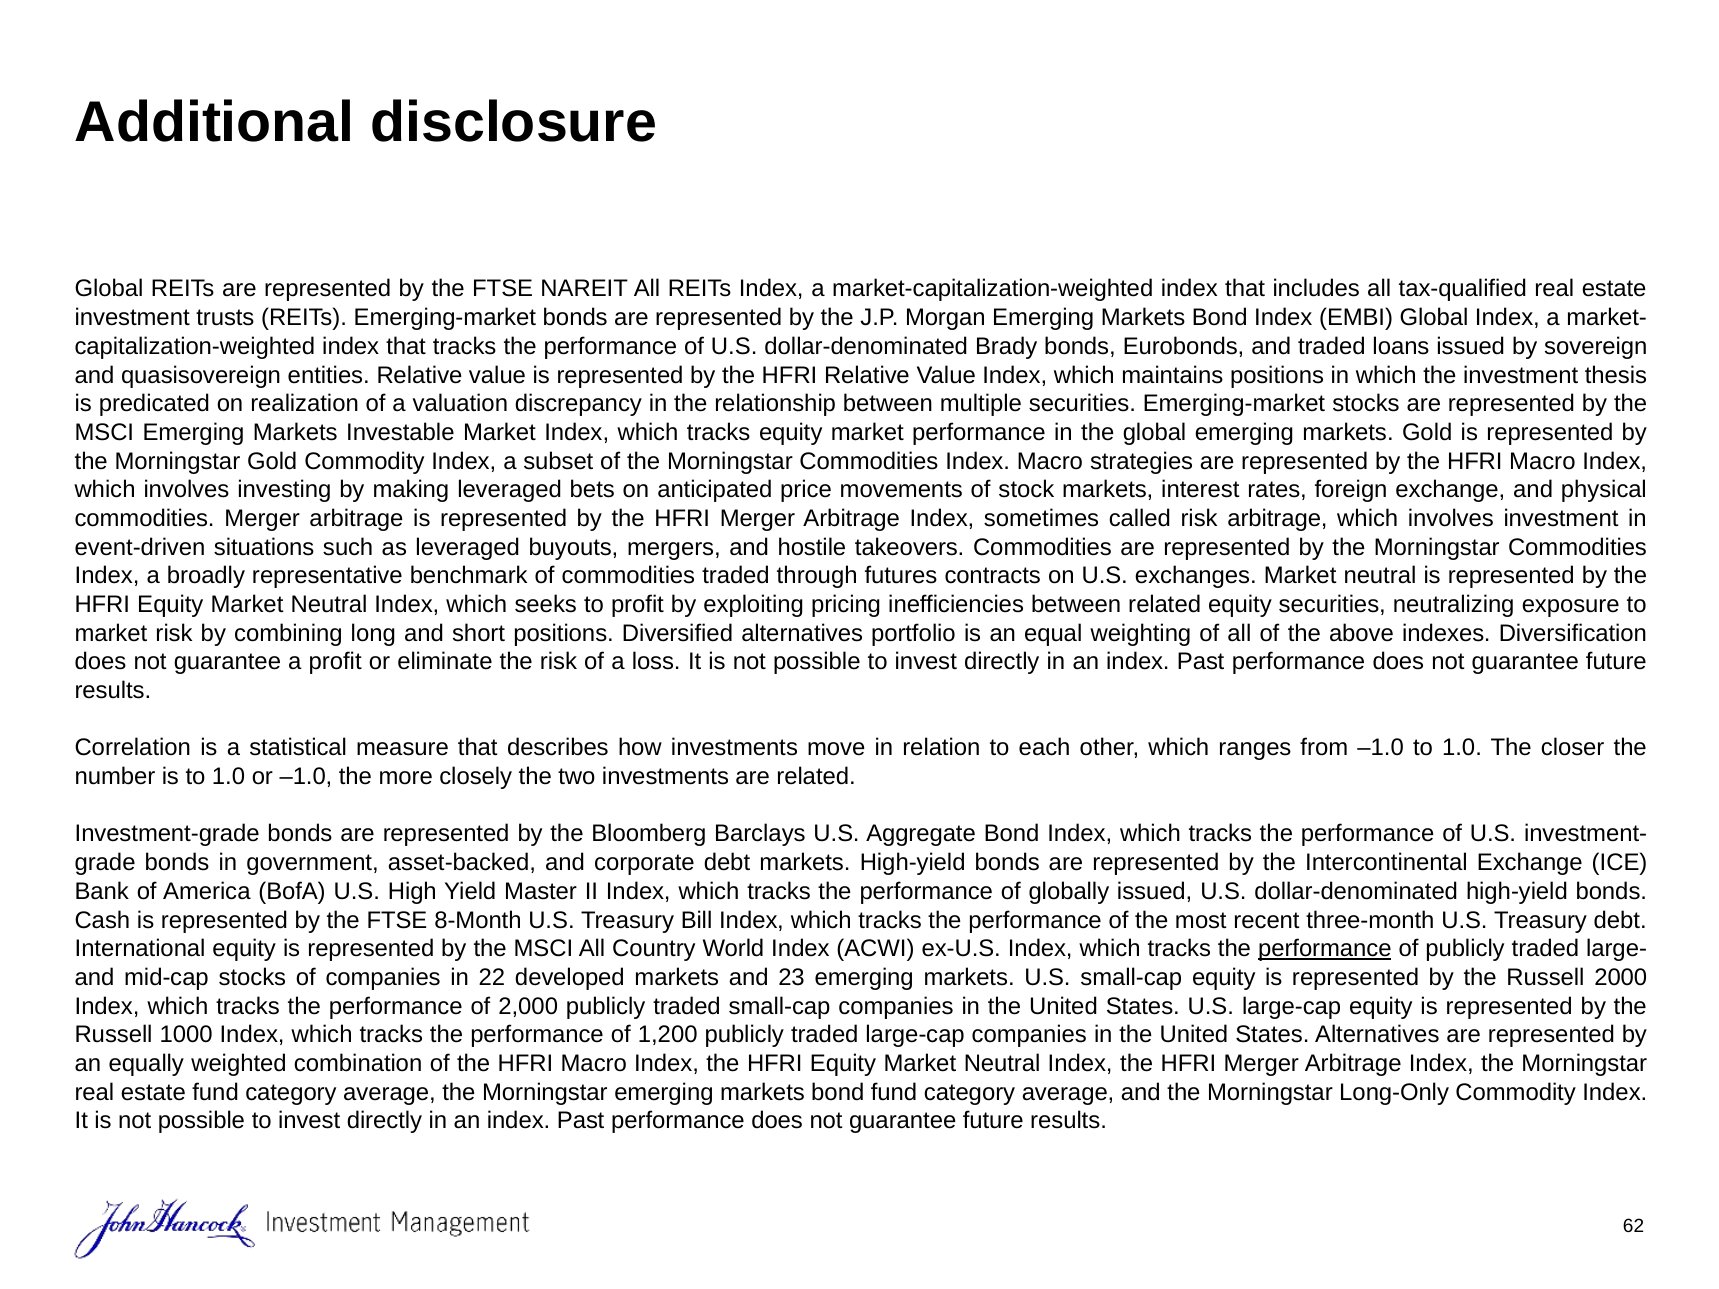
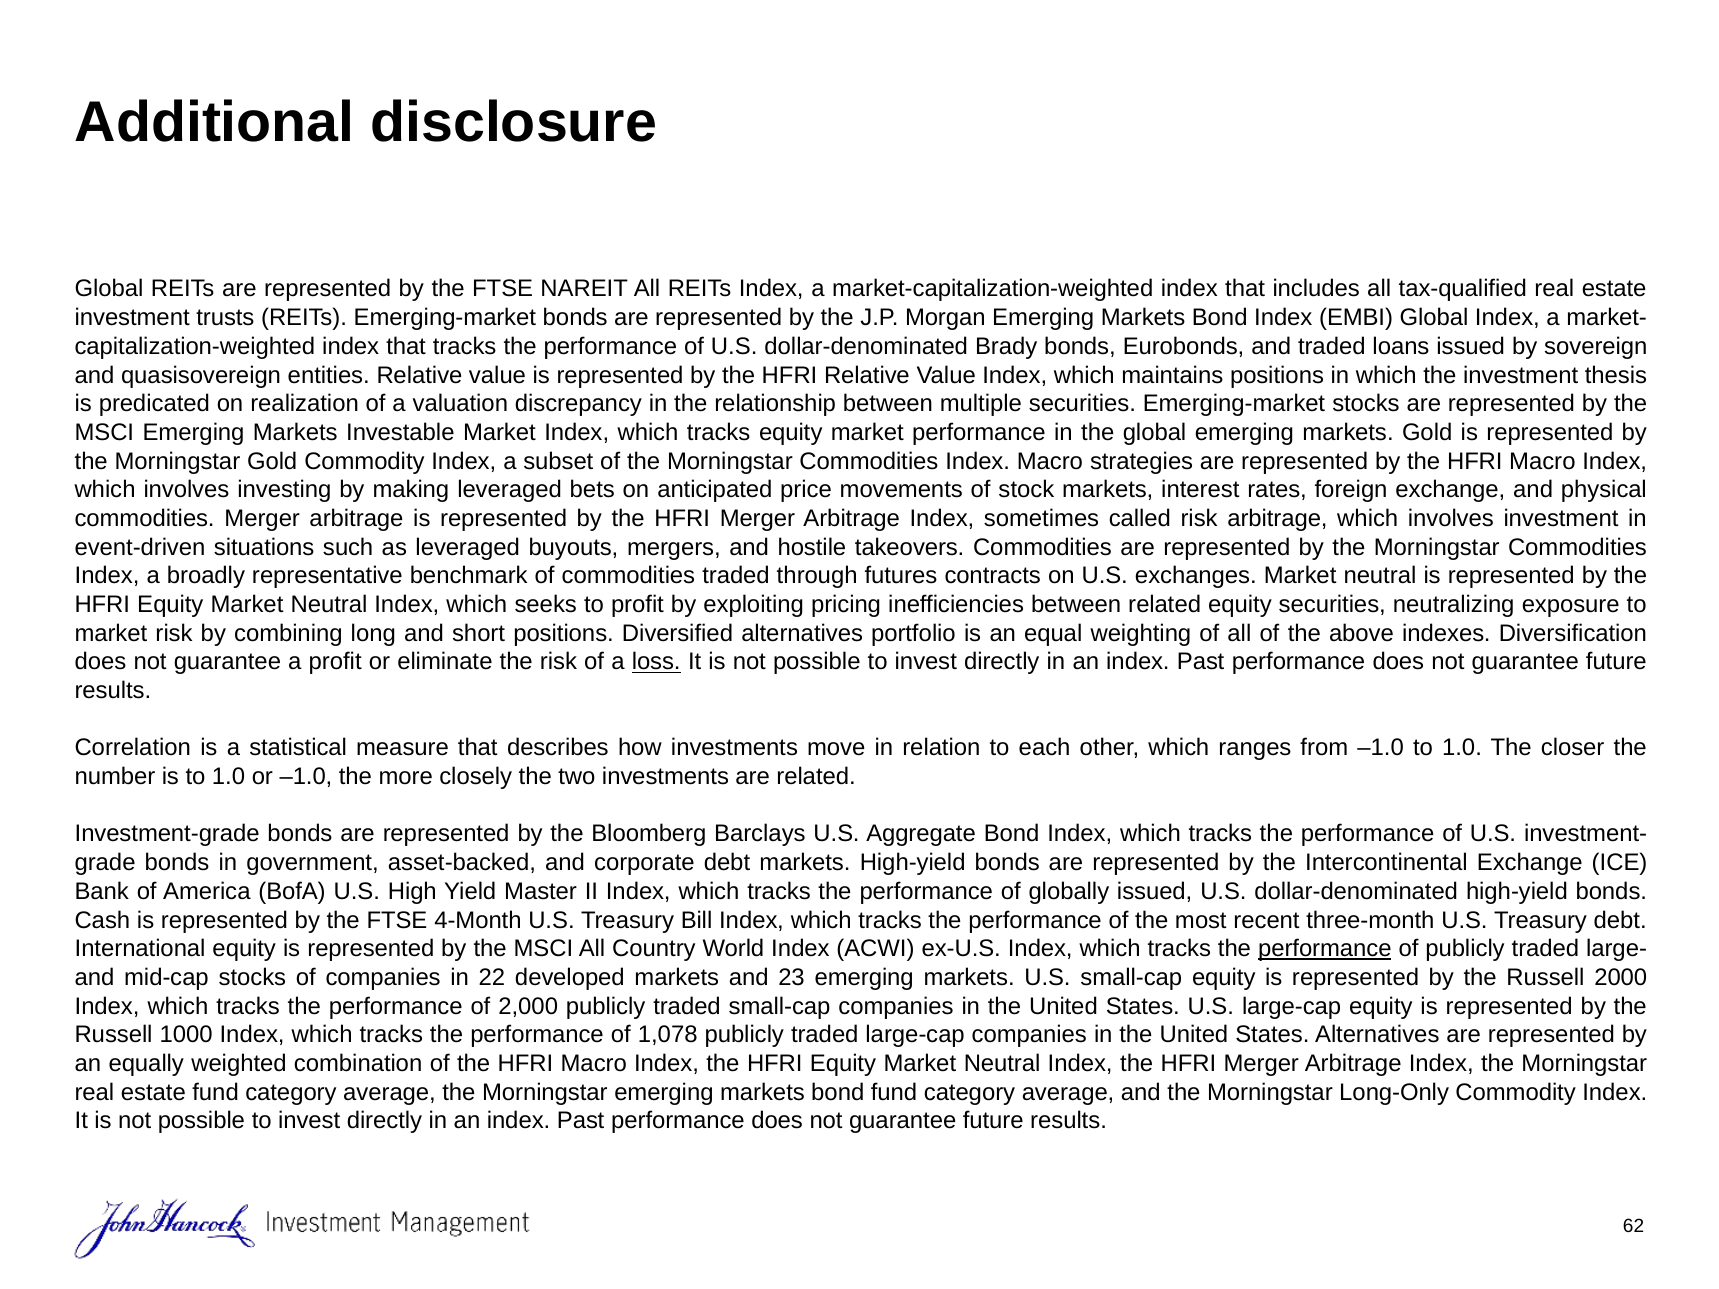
loss underline: none -> present
8-Month: 8-Month -> 4-Month
1,200: 1,200 -> 1,078
